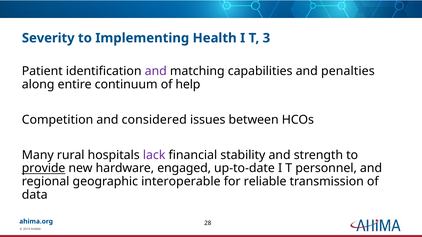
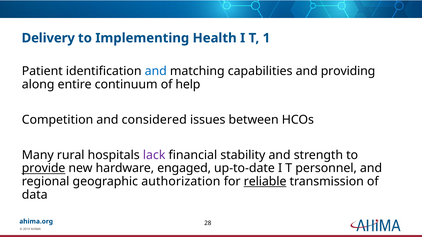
Severity: Severity -> Delivery
3: 3 -> 1
and at (156, 71) colour: purple -> blue
penalties: penalties -> providing
interoperable: interoperable -> authorization
reliable underline: none -> present
